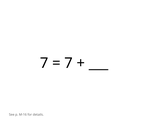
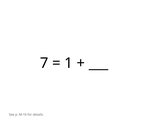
7 at (69, 63): 7 -> 1
